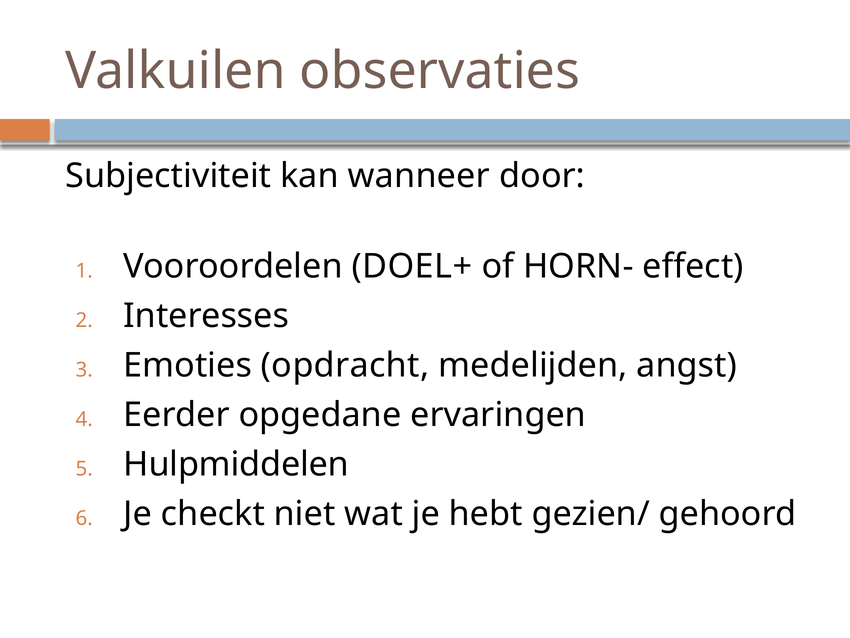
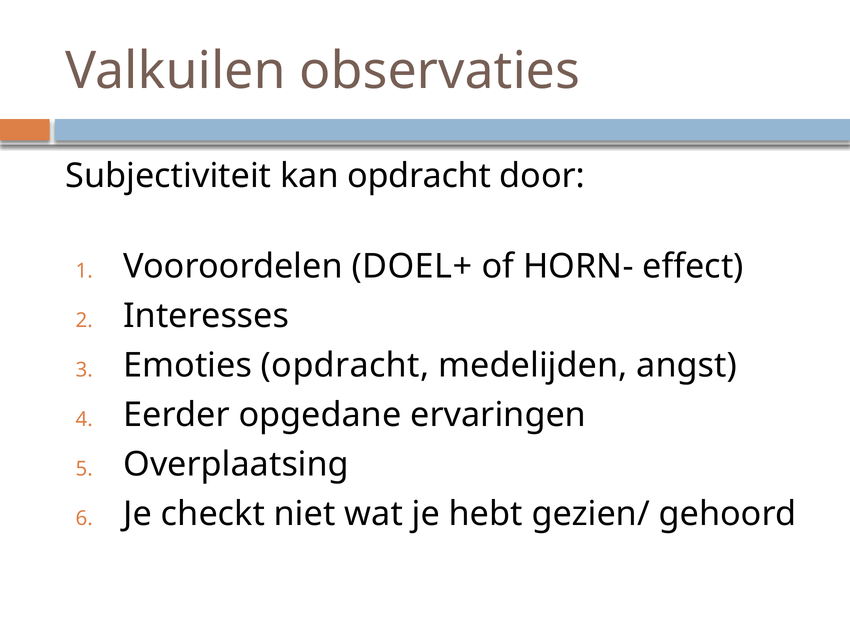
kan wanneer: wanneer -> opdracht
Hulpmiddelen: Hulpmiddelen -> Overplaatsing
